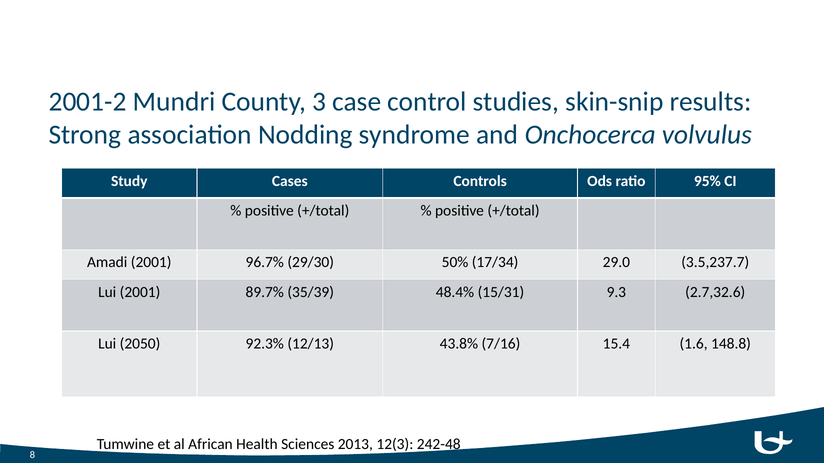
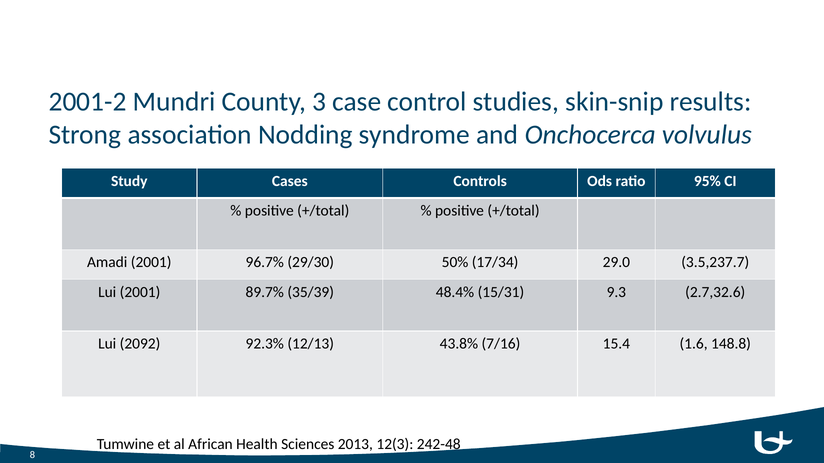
2050: 2050 -> 2092
